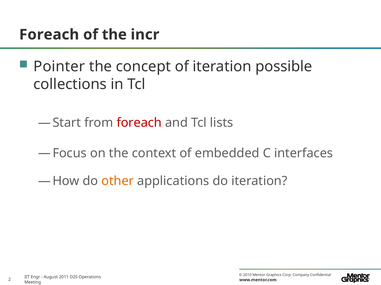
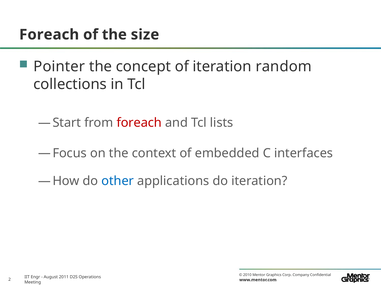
incr: incr -> size
possible: possible -> random
other colour: orange -> blue
